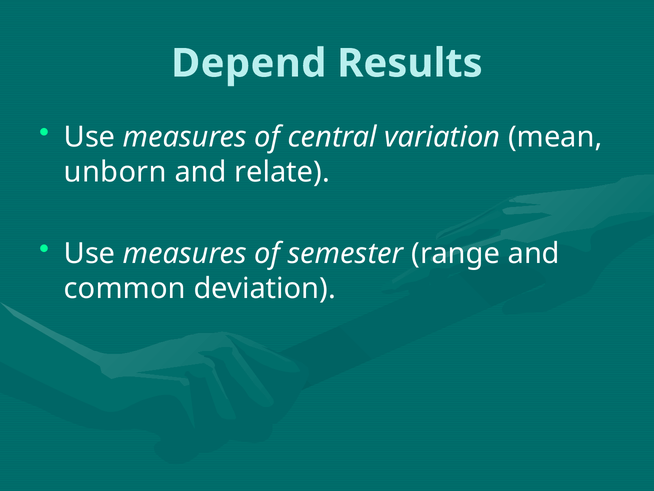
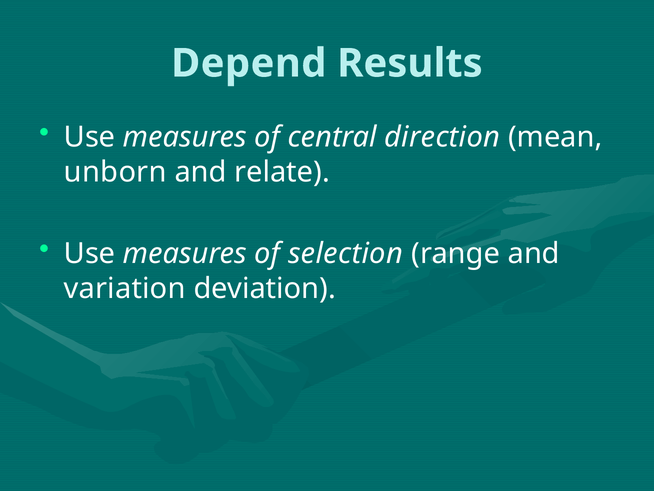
variation: variation -> direction
semester: semester -> selection
common: common -> variation
